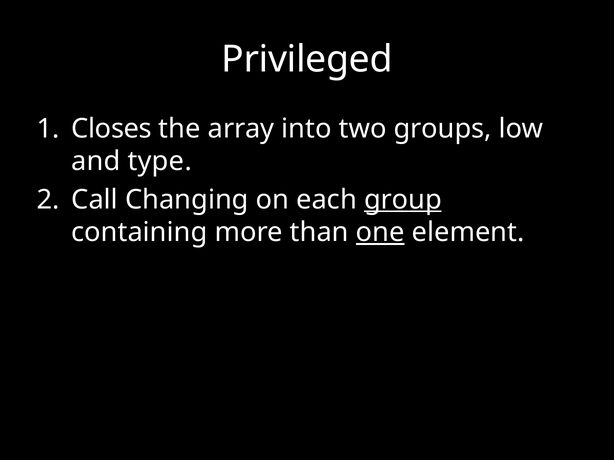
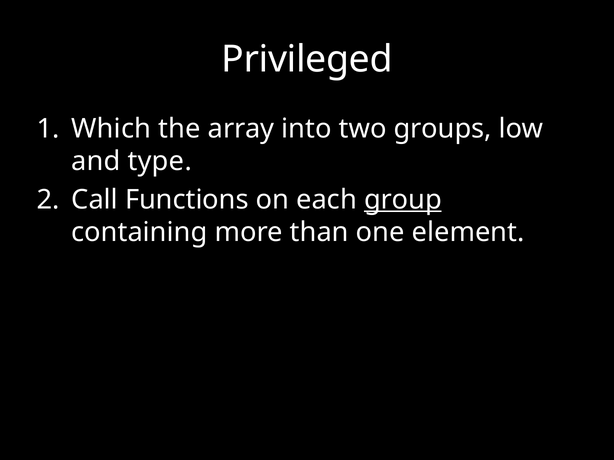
Closes: Closes -> Which
Changing: Changing -> Functions
one underline: present -> none
